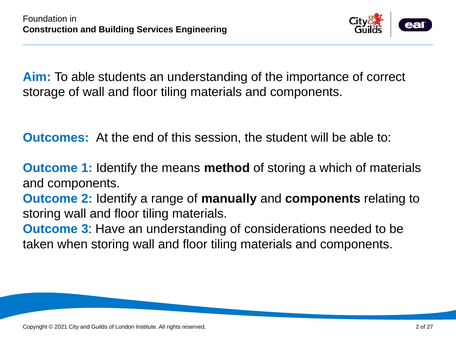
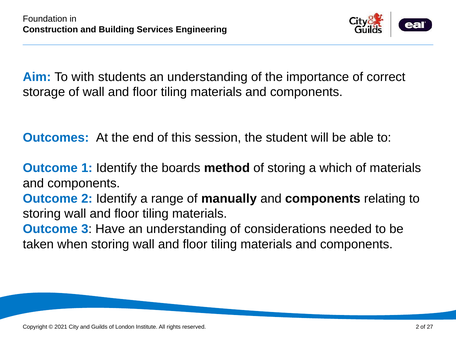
To able: able -> with
means: means -> boards
